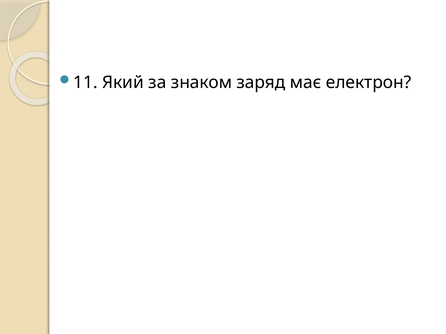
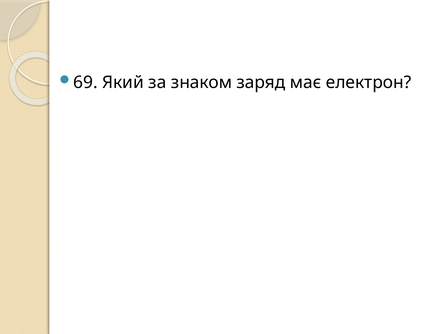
11: 11 -> 69
